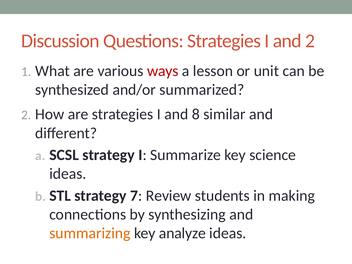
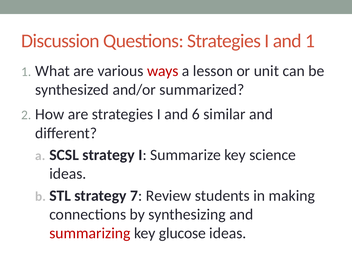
and 2: 2 -> 1
8: 8 -> 6
summarizing colour: orange -> red
analyze: analyze -> glucose
